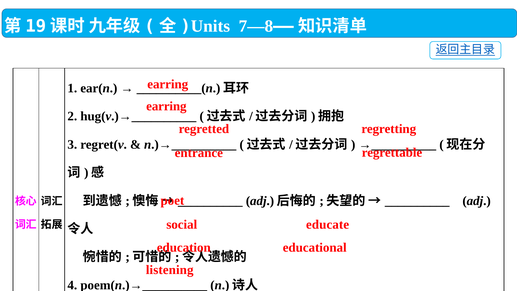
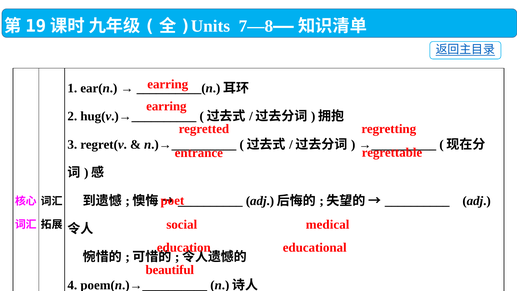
educate: educate -> medical
listening: listening -> beautiful
